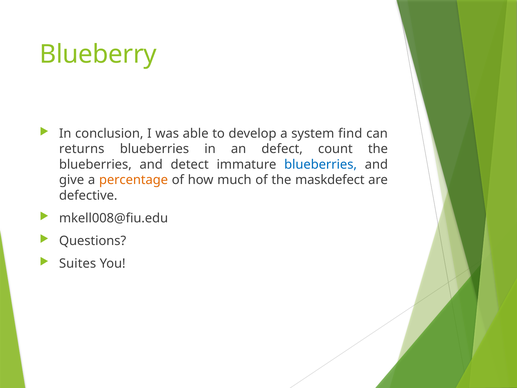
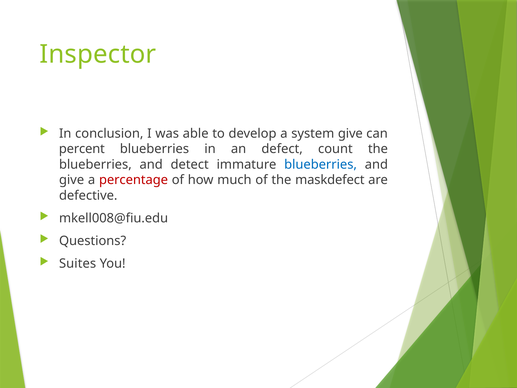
Blueberry: Blueberry -> Inspector
system find: find -> give
returns: returns -> percent
percentage colour: orange -> red
